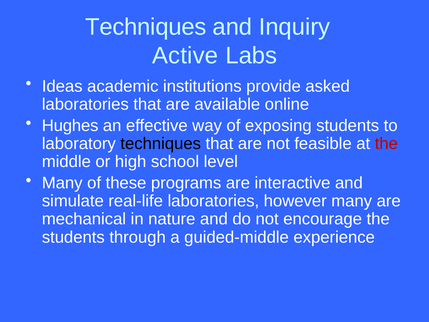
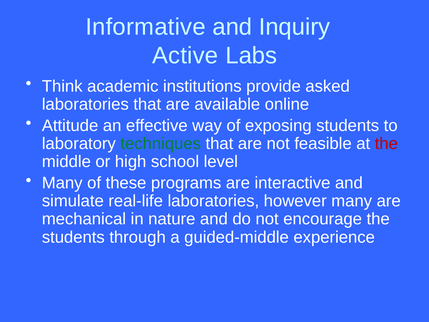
Techniques at (146, 27): Techniques -> Informative
Ideas: Ideas -> Think
Hughes: Hughes -> Attitude
techniques at (161, 144) colour: black -> green
